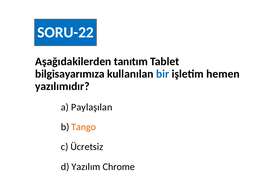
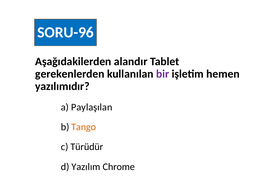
SORU-22: SORU-22 -> SORU-96
tanıtım: tanıtım -> alandır
bilgisayarımıza: bilgisayarımıza -> gerekenlerden
bir colour: blue -> purple
Ücretsiz: Ücretsiz -> Türüdür
